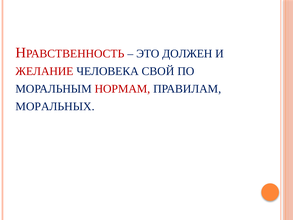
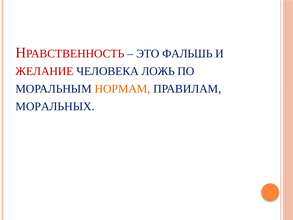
ДОЛЖЕН: ДОЛЖЕН -> ФАЛЬШЬ
СВОЙ: СВОЙ -> ЛОЖЬ
НОРМАМ colour: red -> orange
